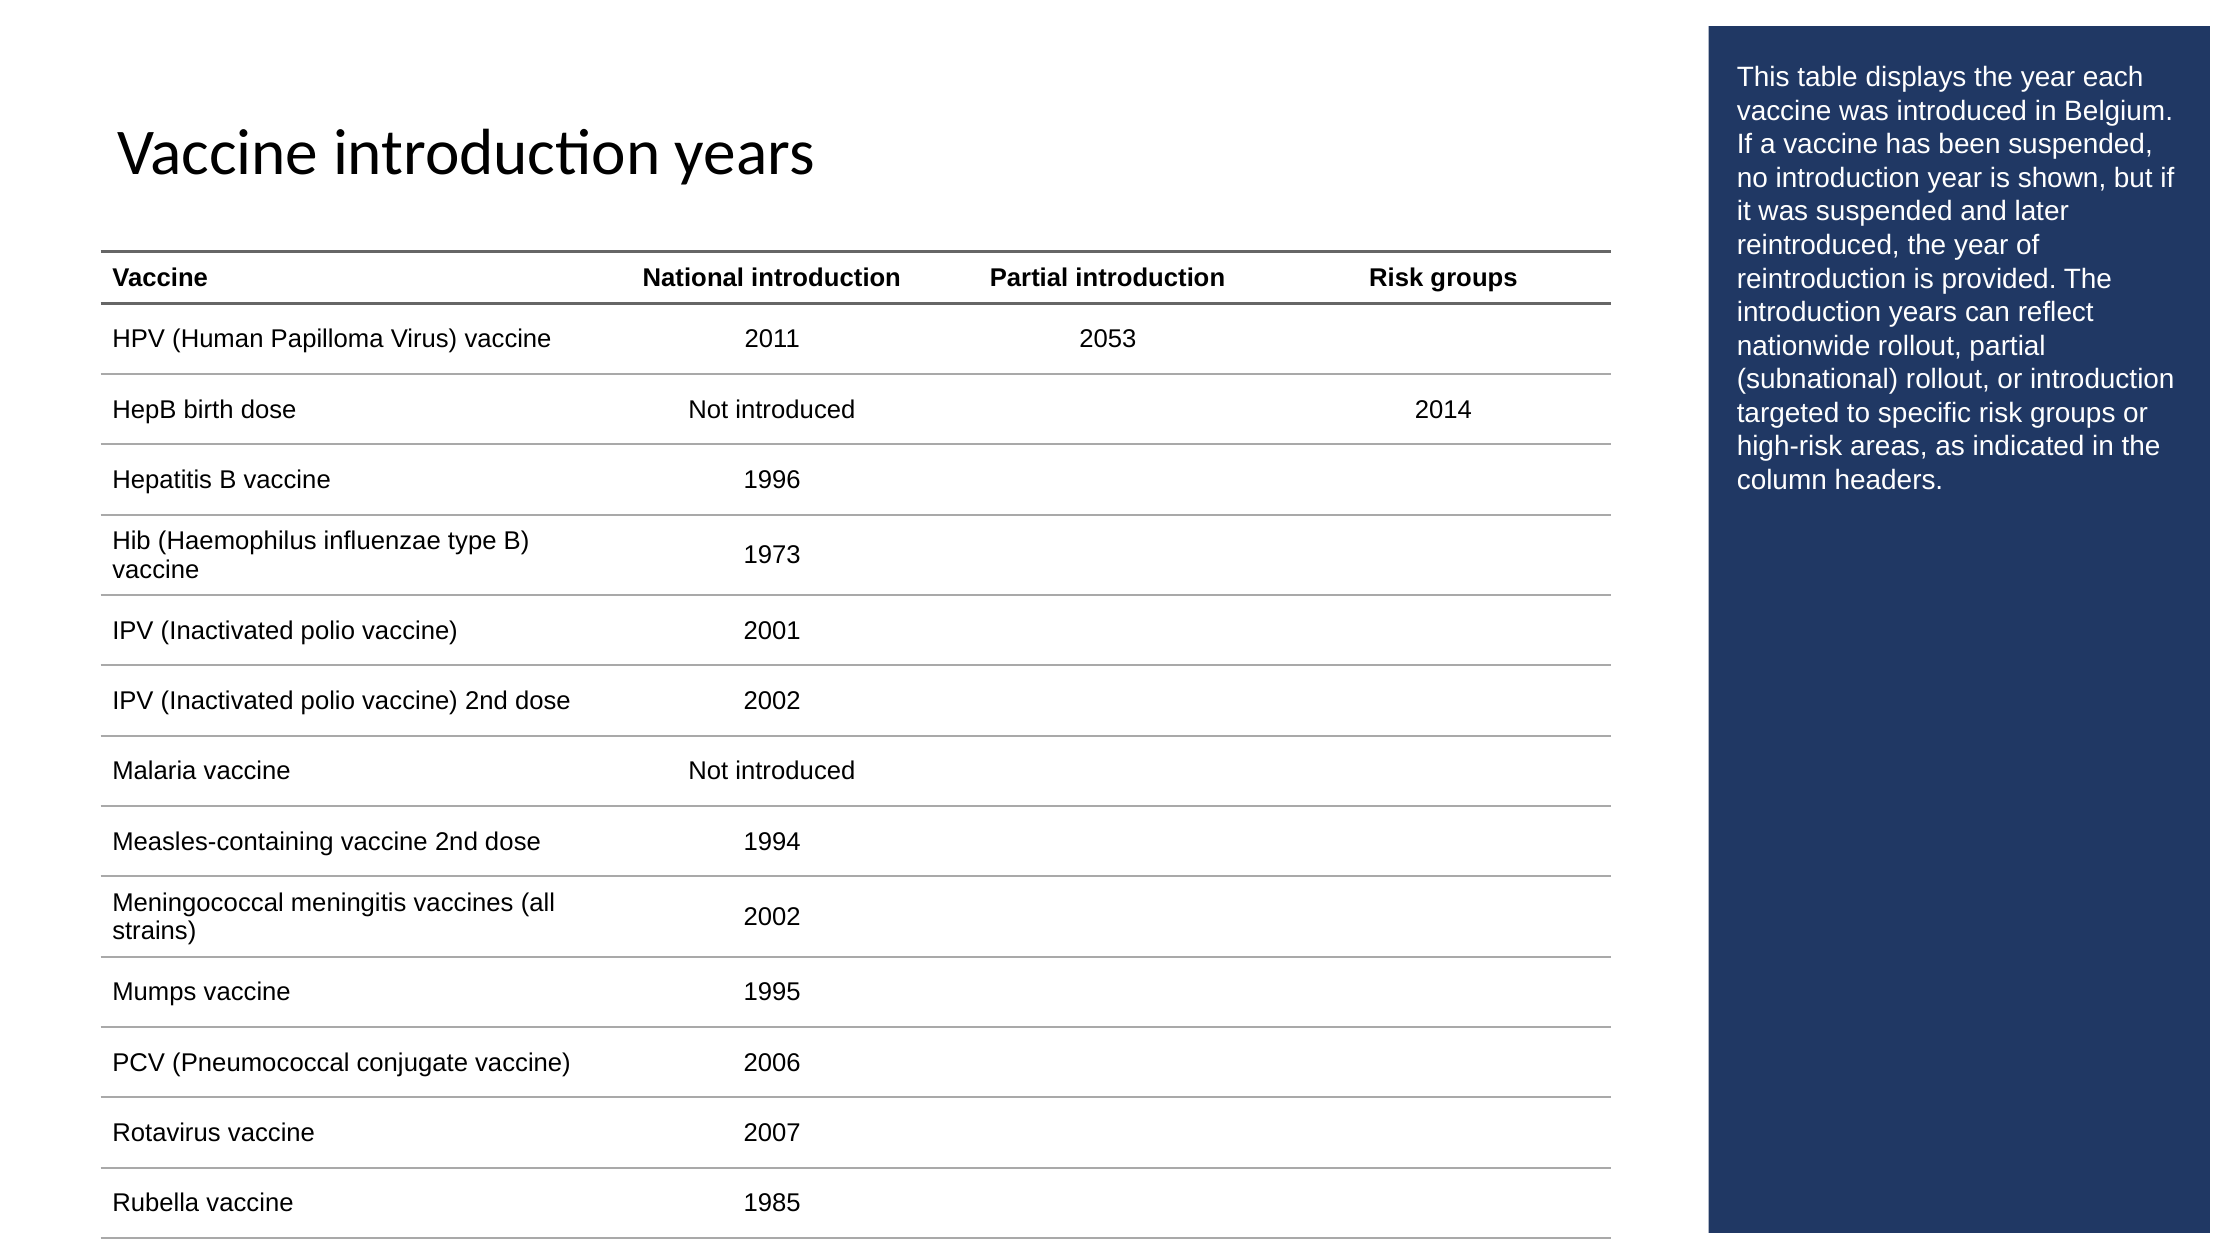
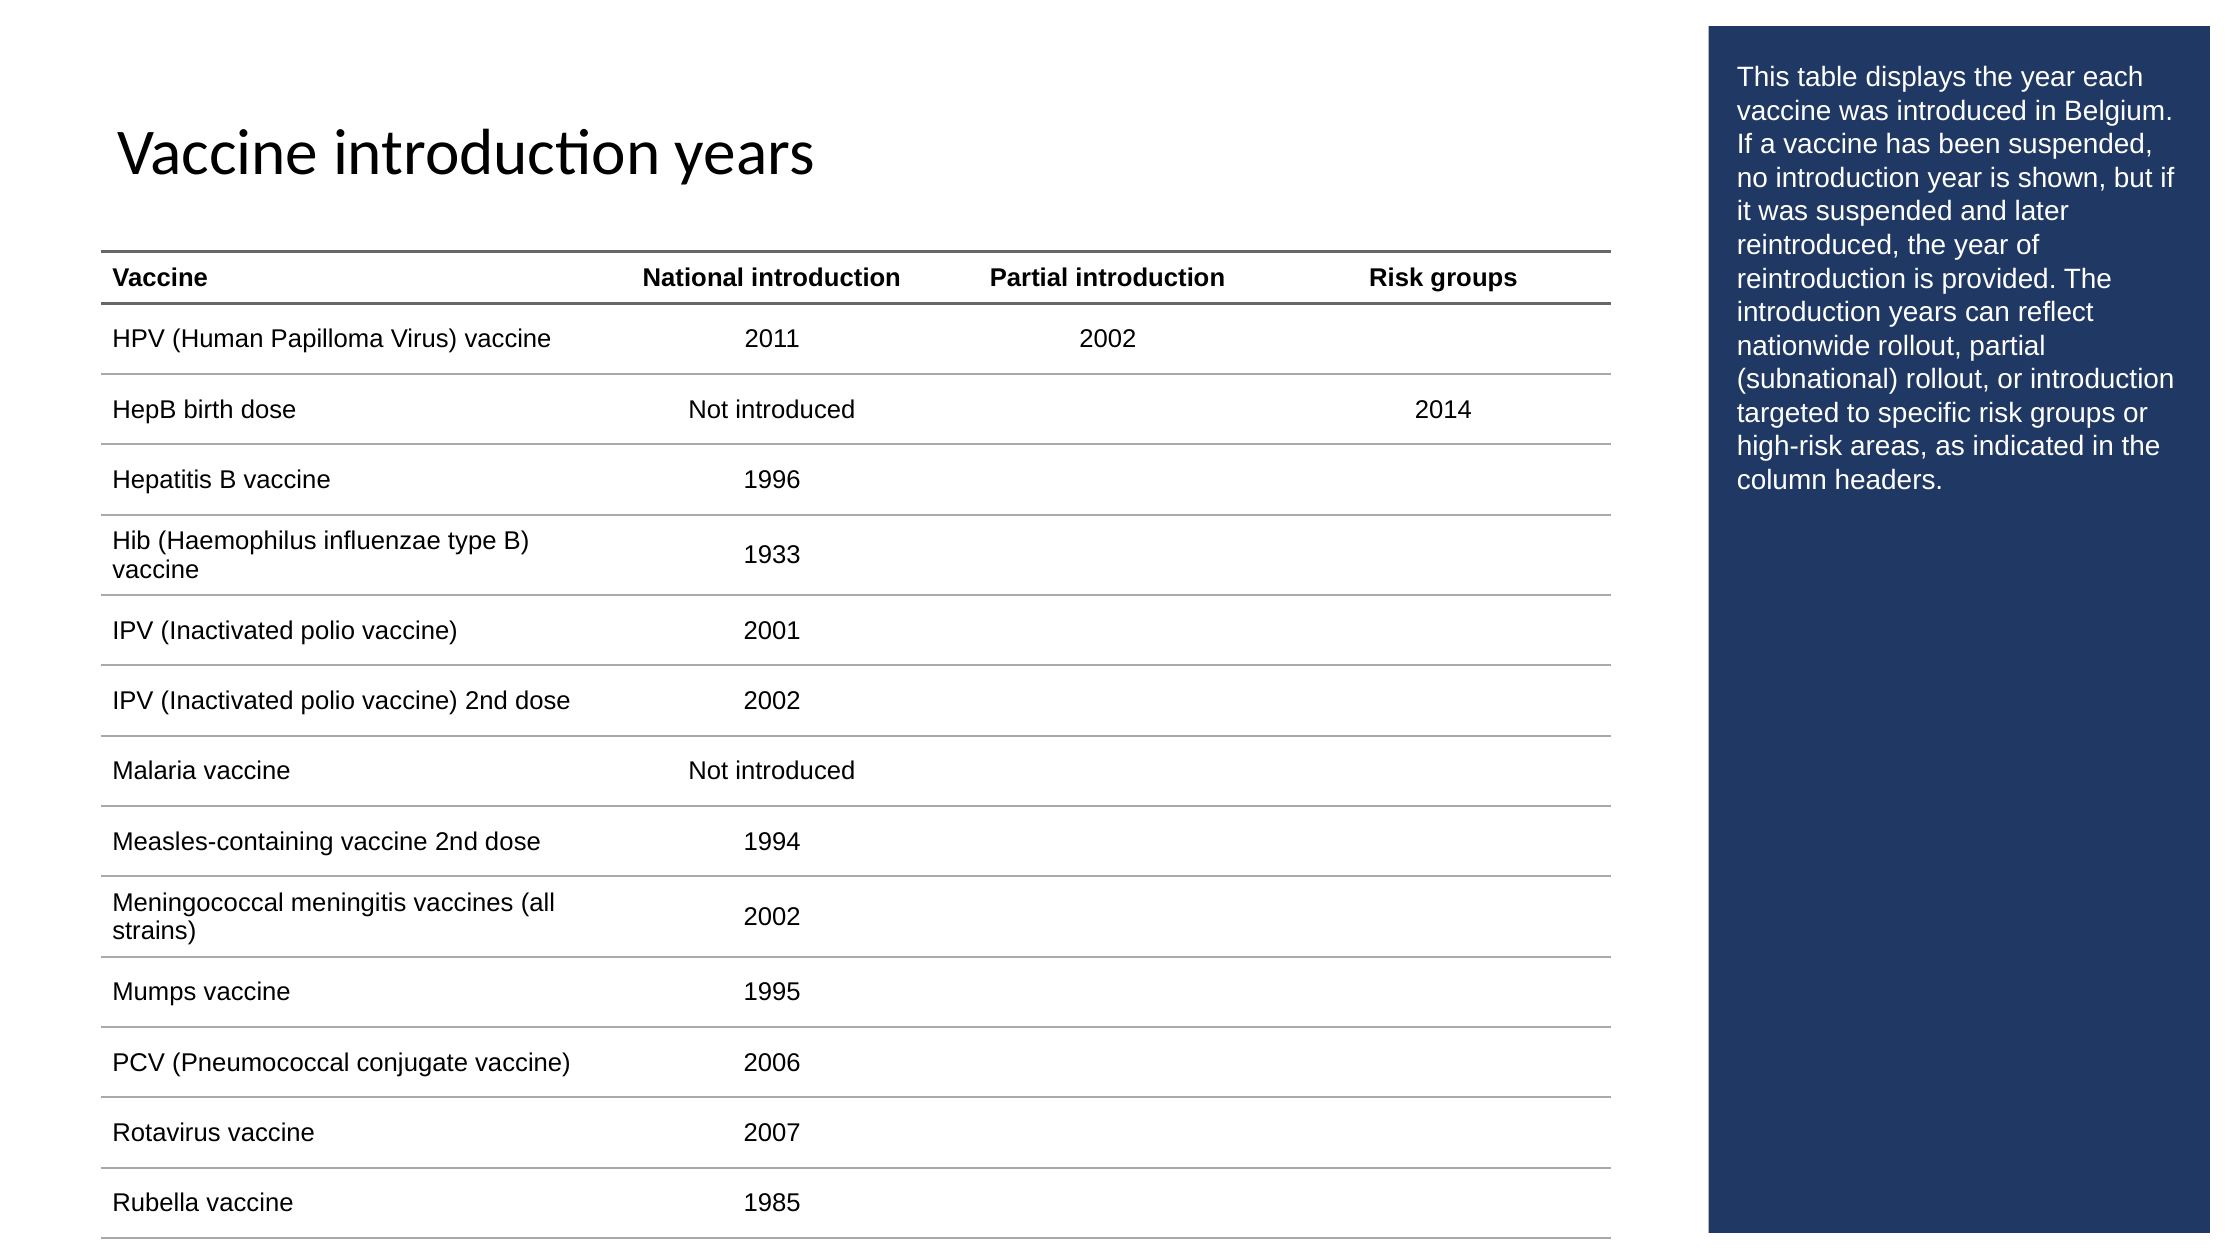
2011 2053: 2053 -> 2002
1973: 1973 -> 1933
